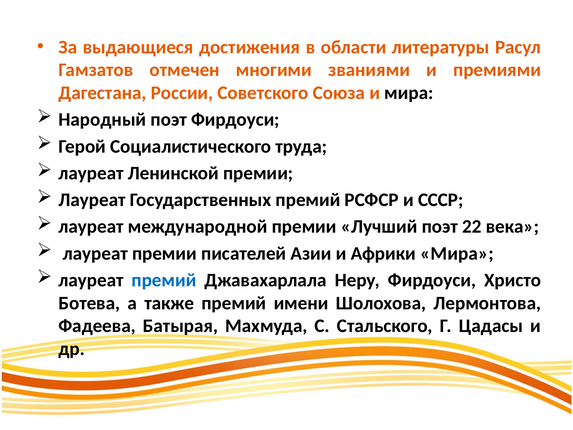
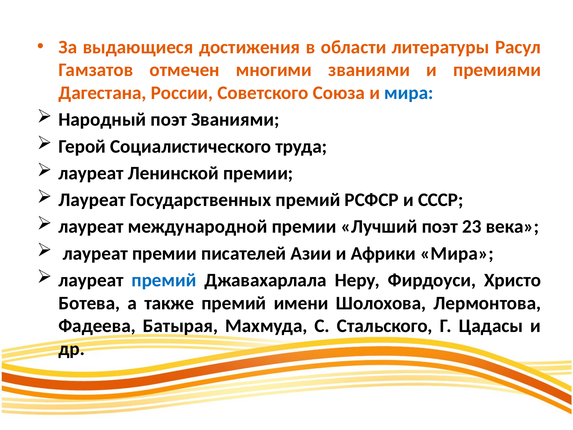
мира at (409, 93) colour: black -> blue
поэт Фирдоуси: Фирдоуси -> Званиями
22: 22 -> 23
